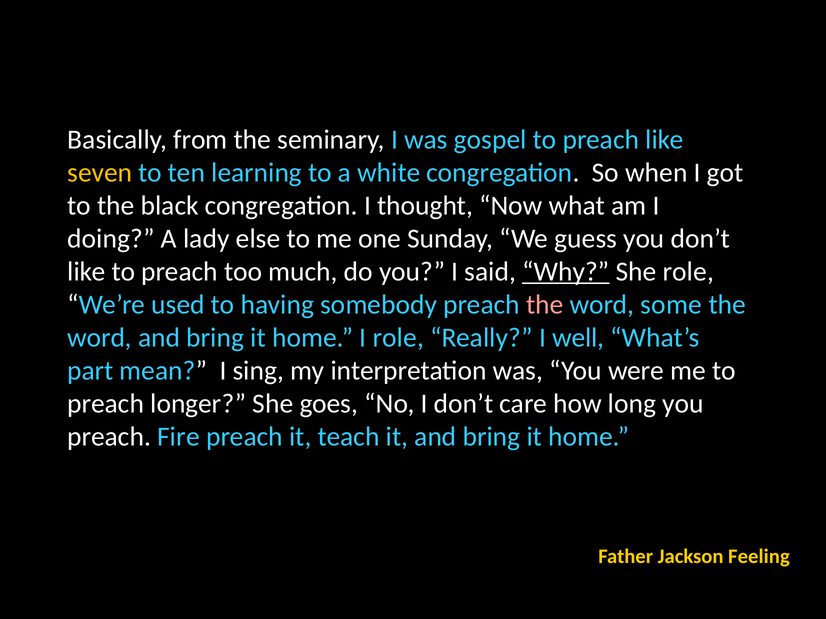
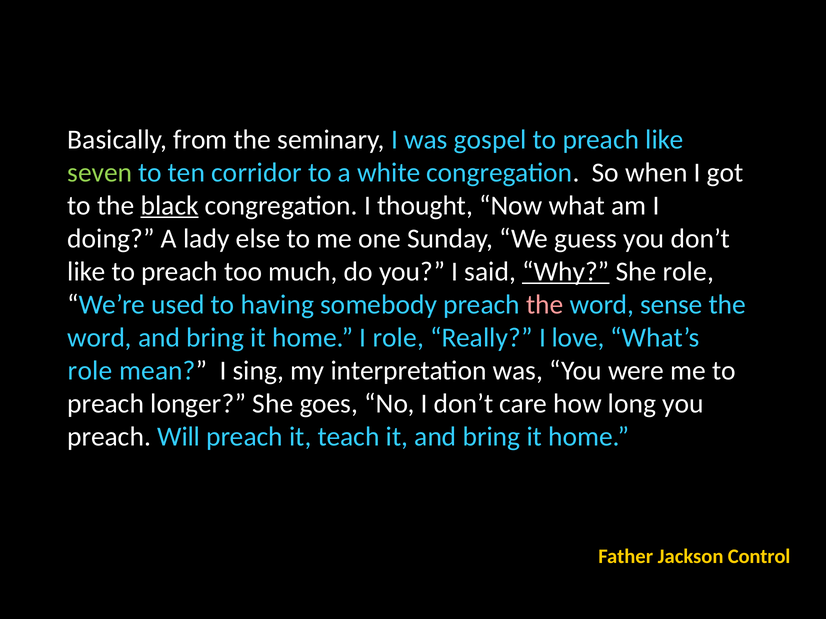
seven colour: yellow -> light green
learning: learning -> corridor
black underline: none -> present
some: some -> sense
well: well -> love
part at (90, 371): part -> role
Fire: Fire -> Will
Feeling: Feeling -> Control
